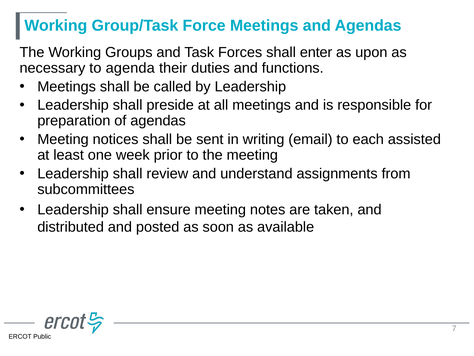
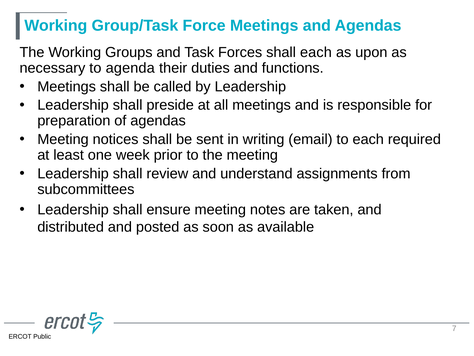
shall enter: enter -> each
assisted: assisted -> required
